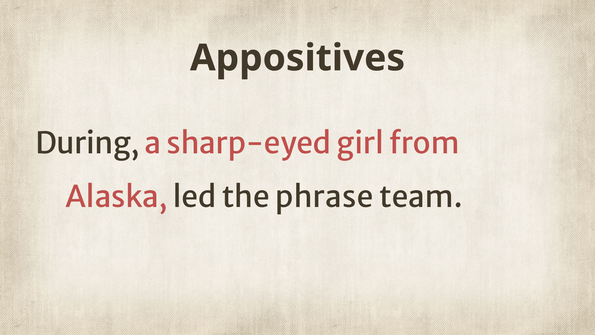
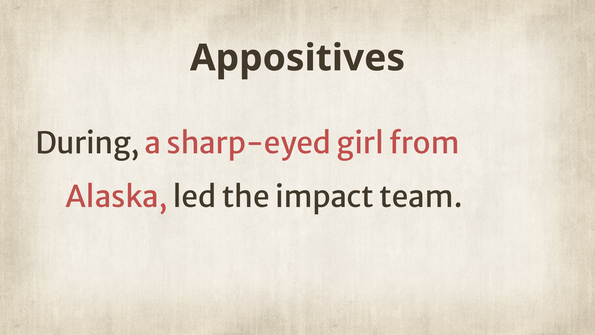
phrase: phrase -> impact
